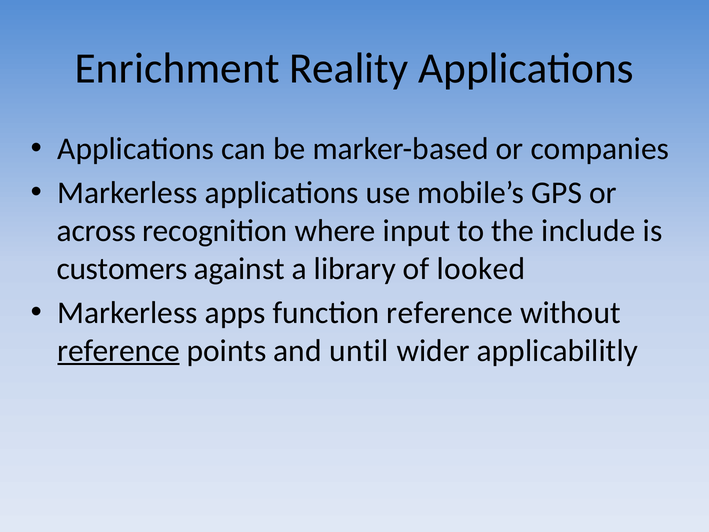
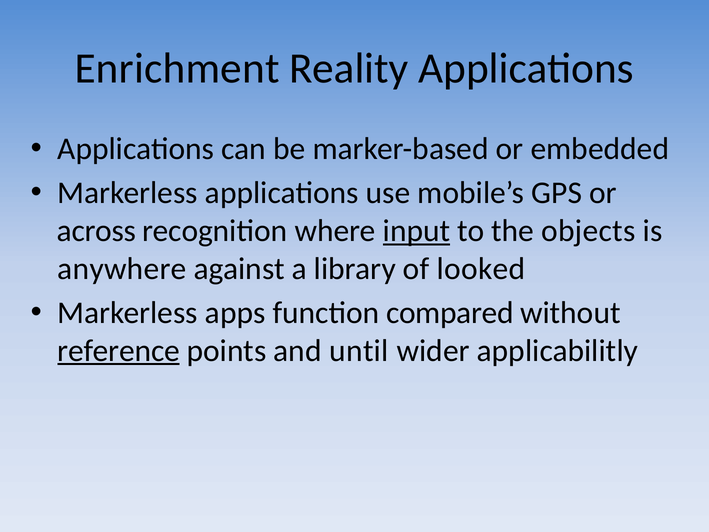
companies: companies -> embedded
input underline: none -> present
include: include -> objects
customers: customers -> anywhere
function reference: reference -> compared
